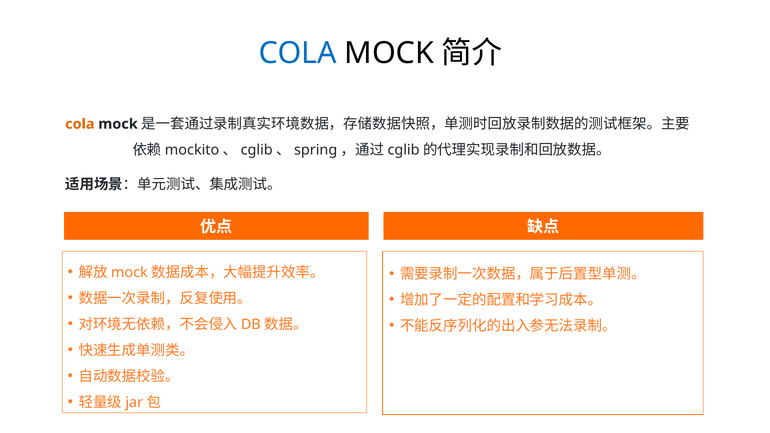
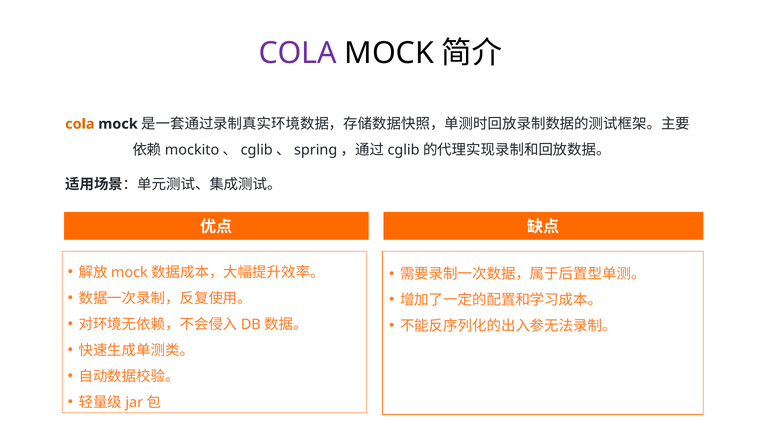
COLA at (298, 53) colour: blue -> purple
